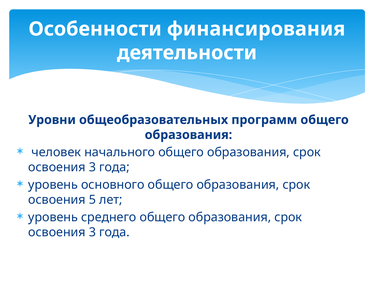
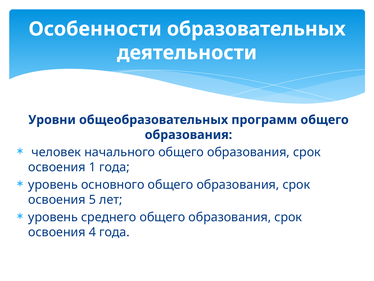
финансирования: финансирования -> образовательных
3 at (92, 167): 3 -> 1
3 at (92, 232): 3 -> 4
